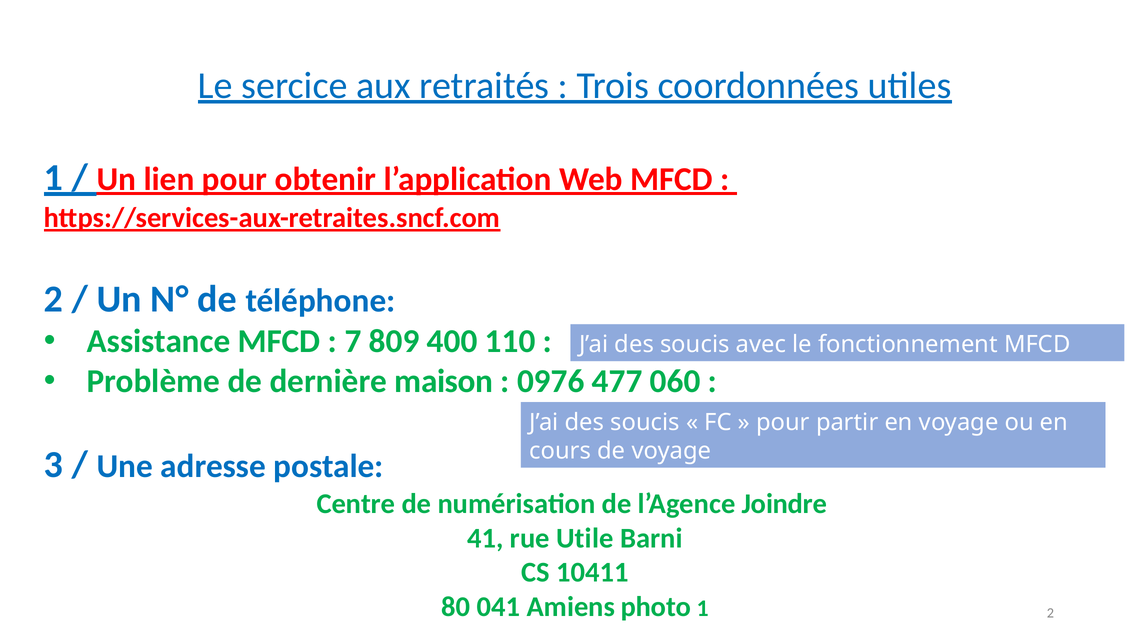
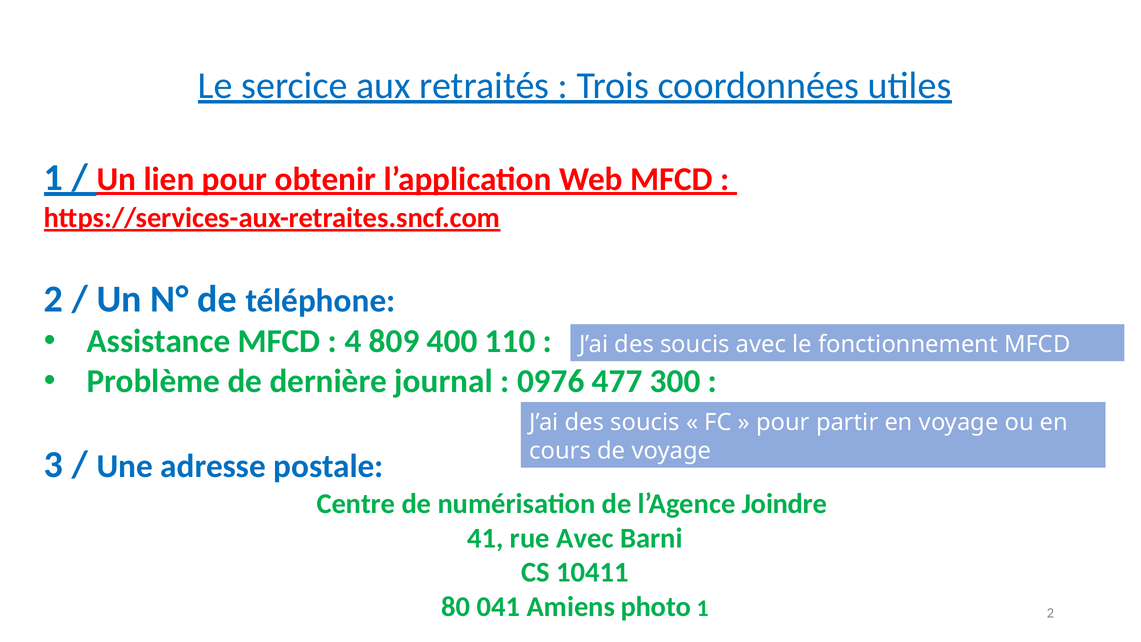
7: 7 -> 4
maison: maison -> journal
060: 060 -> 300
rue Utile: Utile -> Avec
